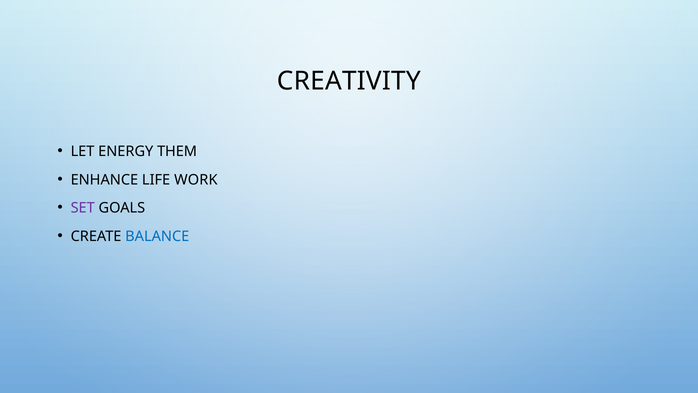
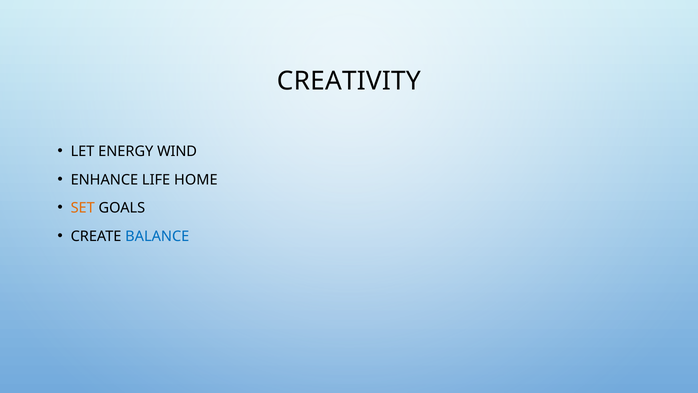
THEM: THEM -> WIND
WORK: WORK -> HOME
SET colour: purple -> orange
